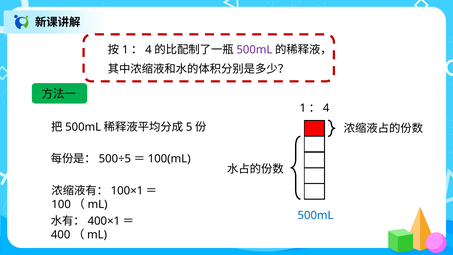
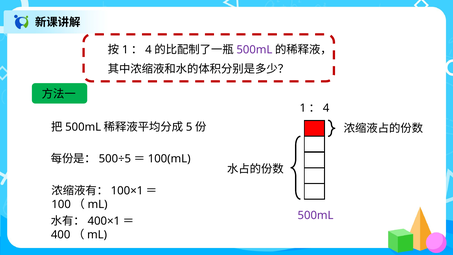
500mL at (316, 215) colour: blue -> purple
